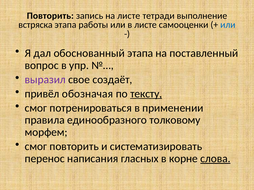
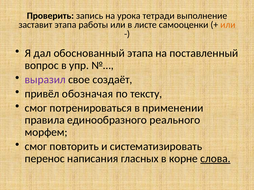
Повторить at (50, 16): Повторить -> Проверить
на листе: листе -> урока
встряска: встряска -> заставит
или at (228, 25) colour: blue -> orange
тексту underline: present -> none
толковому: толковому -> реального
